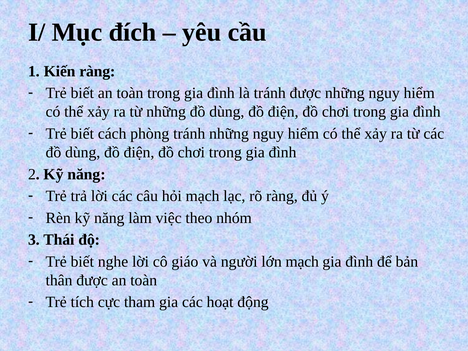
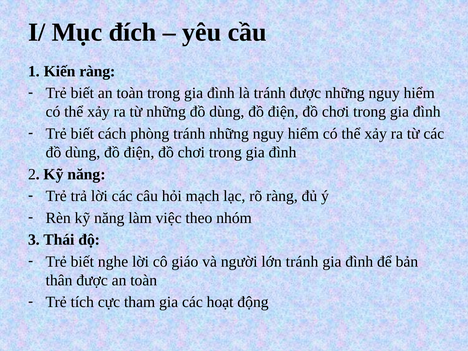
lớn mạch: mạch -> tránh
